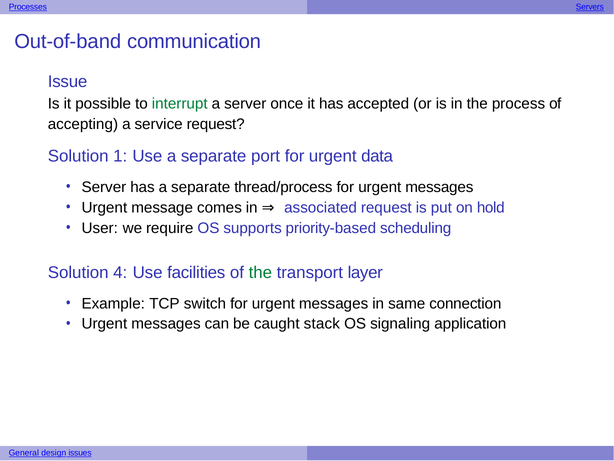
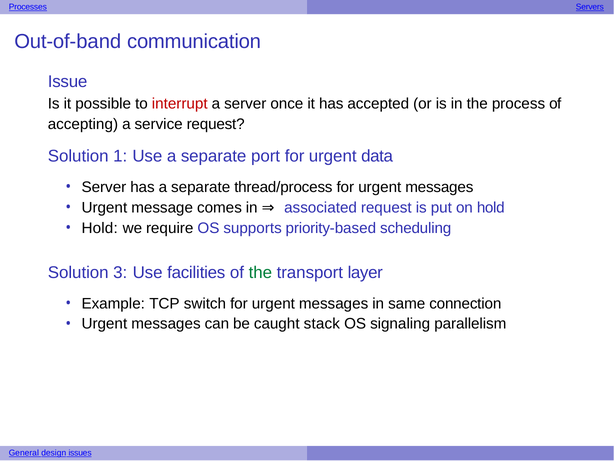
interrupt colour: green -> red
User at (100, 228): User -> Hold
4: 4 -> 3
application: application -> parallelism
